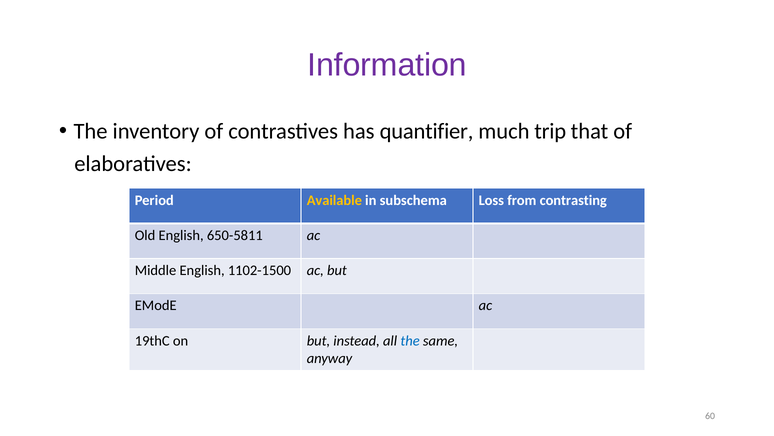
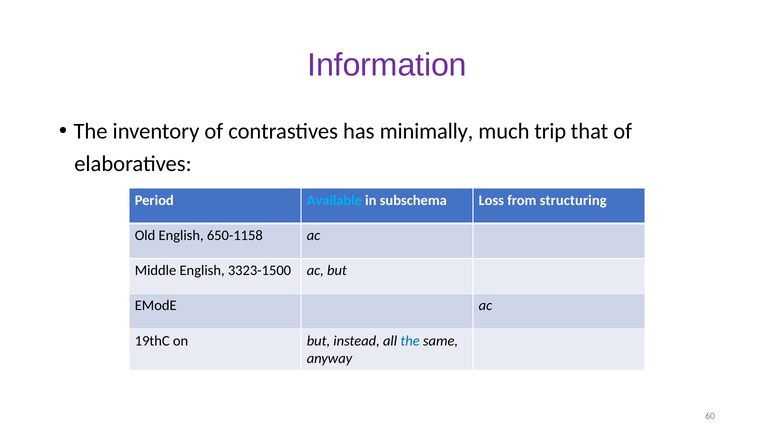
quantifier: quantifier -> minimally
Available colour: yellow -> light blue
contrasting: contrasting -> structuring
650-5811: 650-5811 -> 650-1158
1102-1500: 1102-1500 -> 3323-1500
